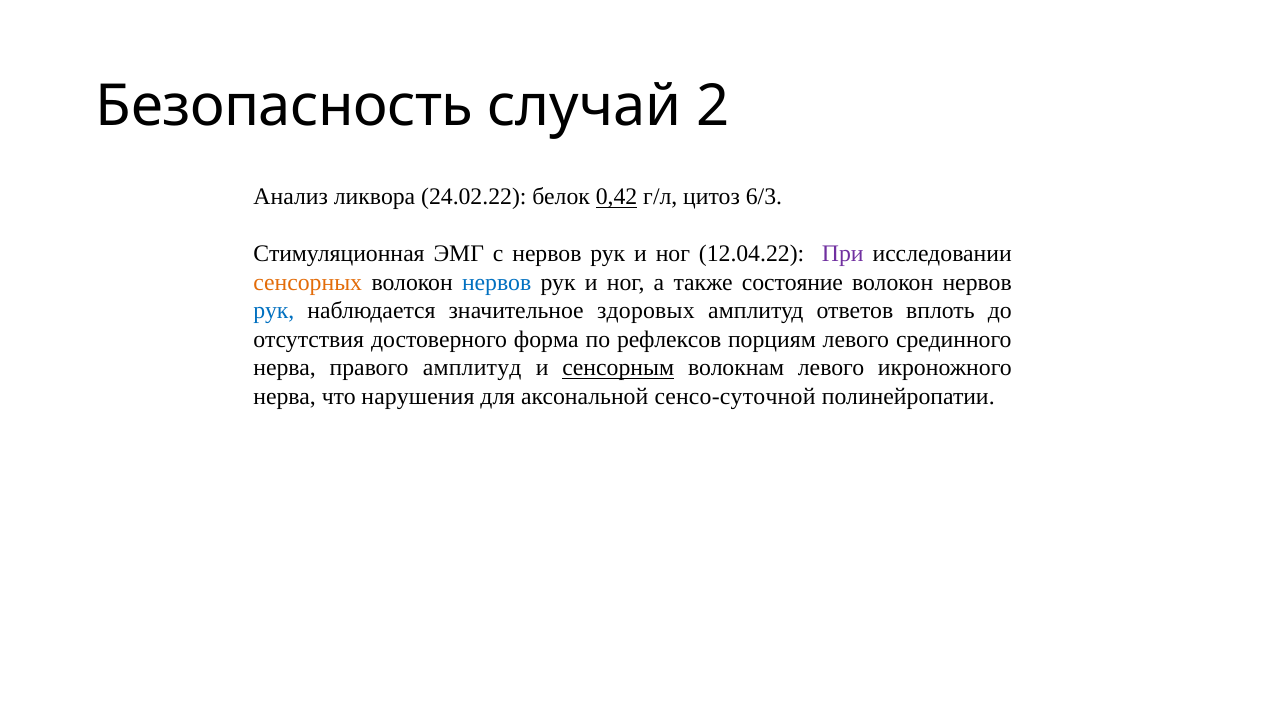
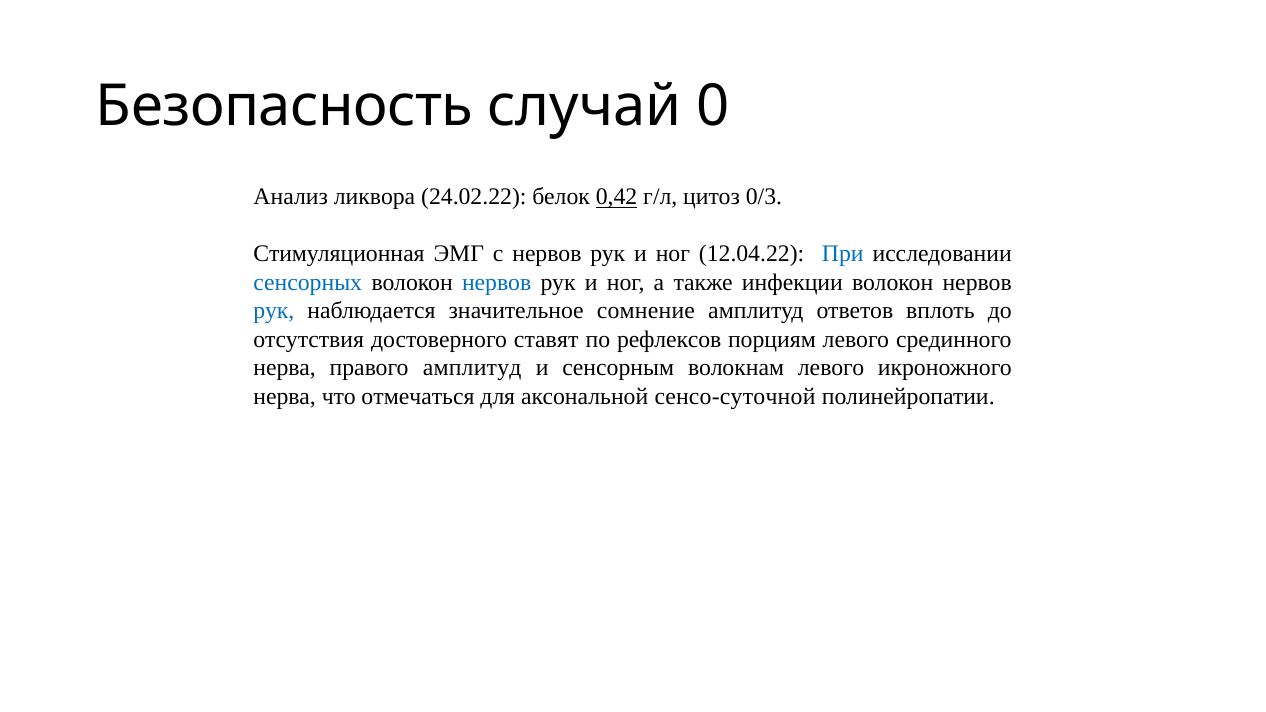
2: 2 -> 0
6/3: 6/3 -> 0/3
При colour: purple -> blue
сенсорных colour: orange -> blue
состояние: состояние -> инфекции
здоровых: здоровых -> сомнение
форма: форма -> ставят
сенсорным underline: present -> none
нарушения: нарушения -> отмечаться
